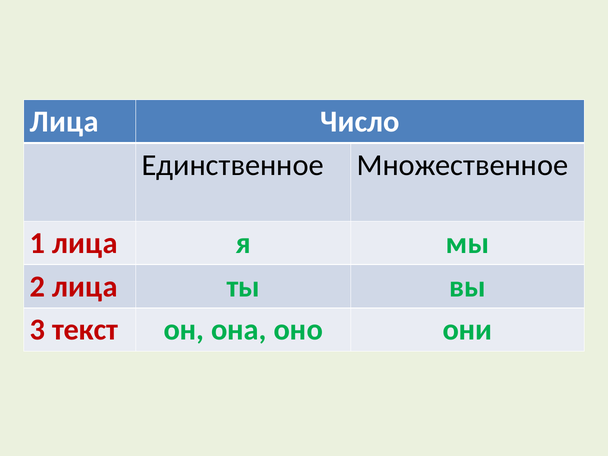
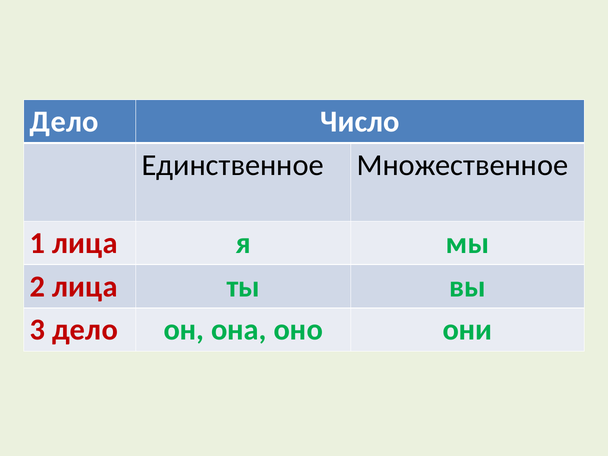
Лица at (64, 122): Лица -> Дело
3 текст: текст -> дело
